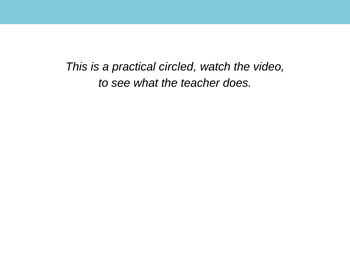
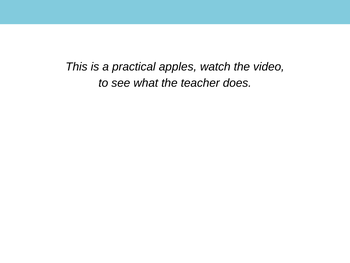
circled: circled -> apples
